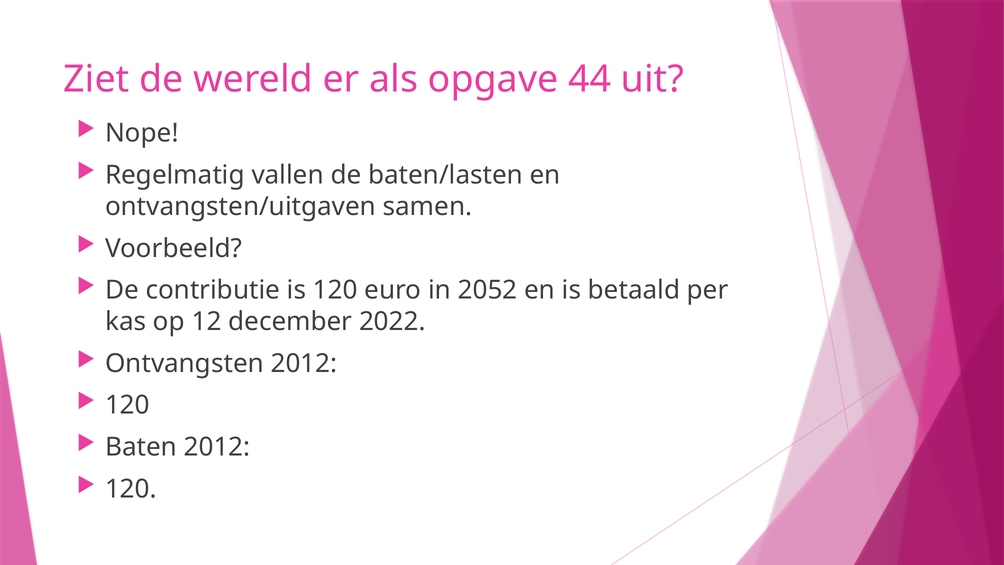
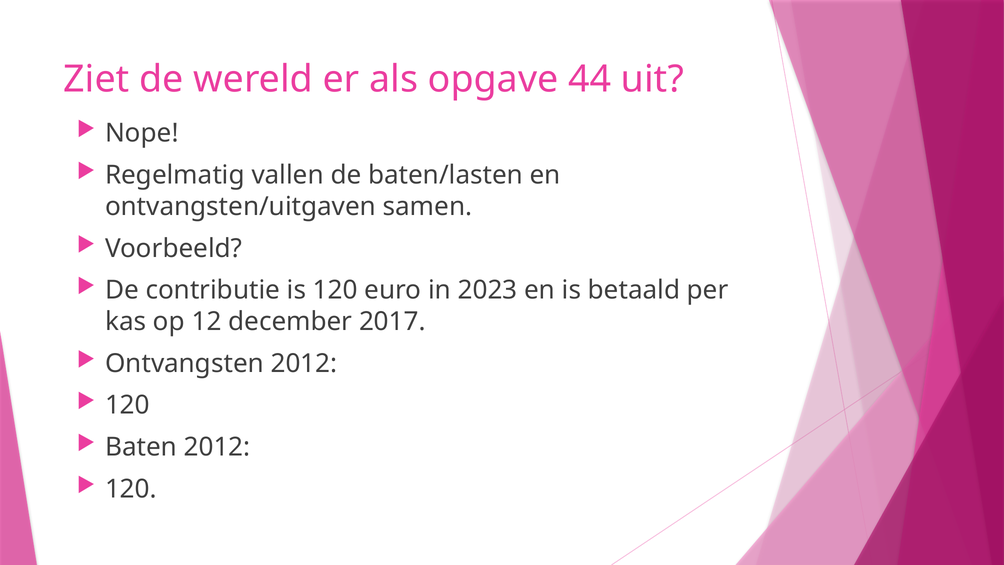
2052: 2052 -> 2023
2022: 2022 -> 2017
